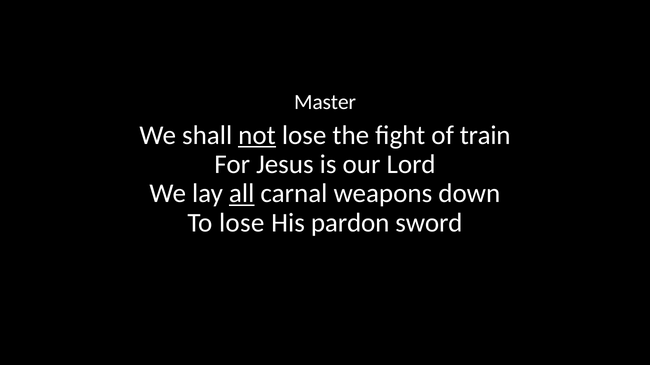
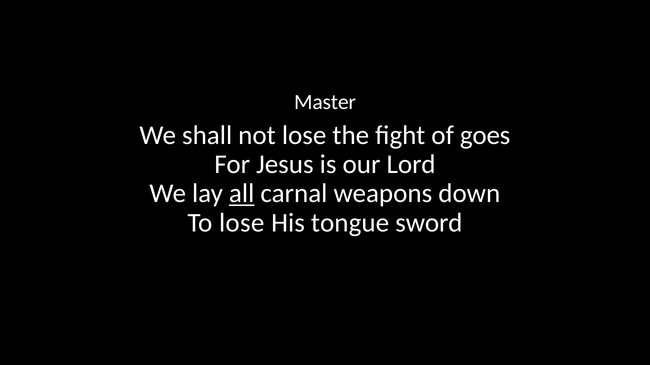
not underline: present -> none
train: train -> goes
pardon: pardon -> tongue
